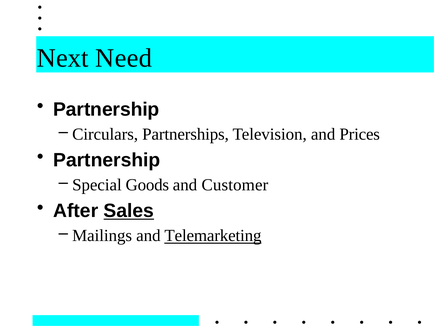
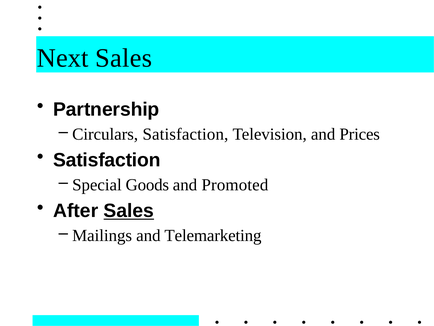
Next Need: Need -> Sales
Circulars Partnerships: Partnerships -> Satisfaction
Partnership at (107, 160): Partnership -> Satisfaction
Customer: Customer -> Promoted
Telemarketing underline: present -> none
